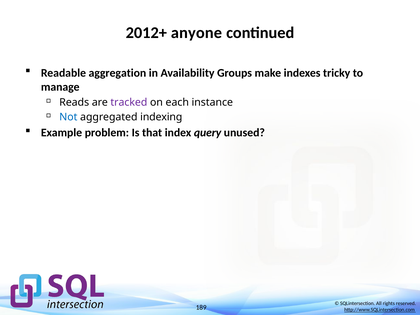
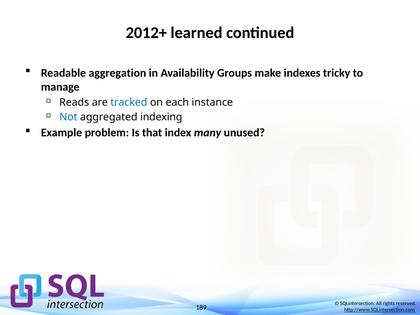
anyone: anyone -> learned
tracked colour: purple -> blue
query: query -> many
